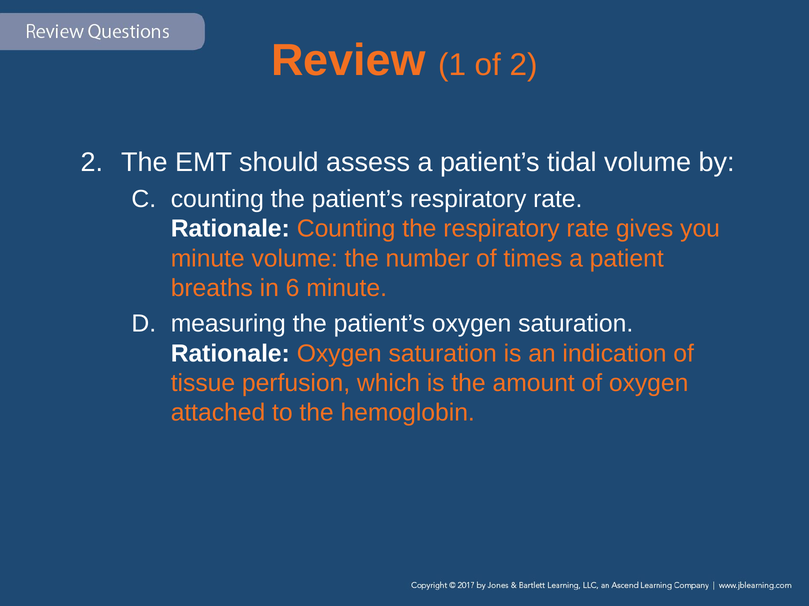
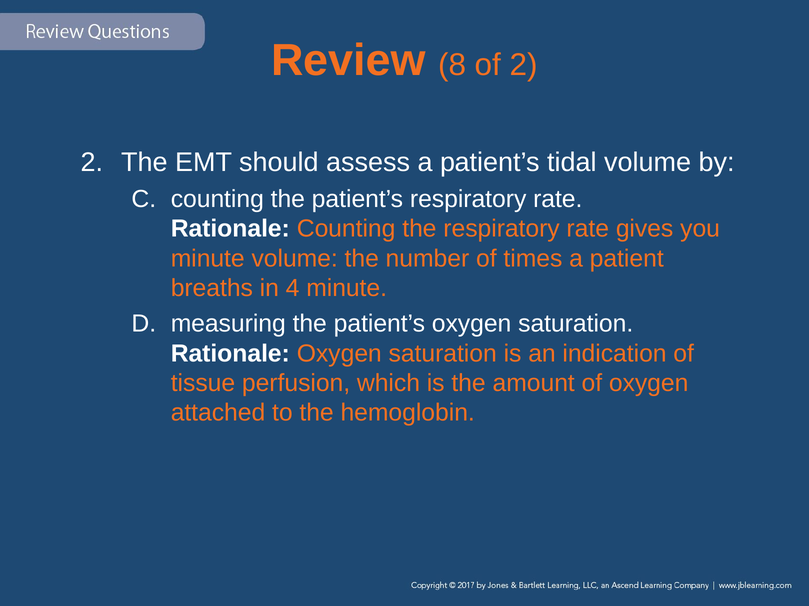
1: 1 -> 8
6: 6 -> 4
